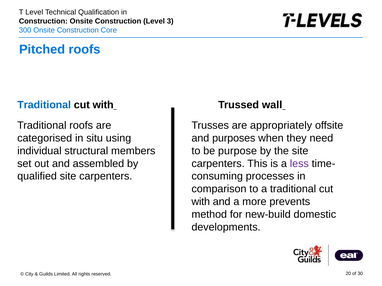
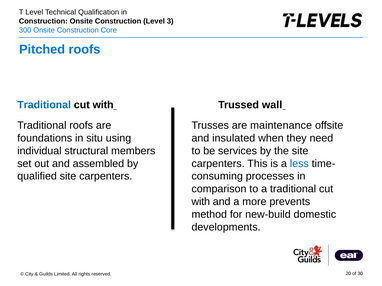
appropriately: appropriately -> maintenance
categorised: categorised -> foundations
purposes: purposes -> insulated
purpose: purpose -> services
less colour: purple -> blue
